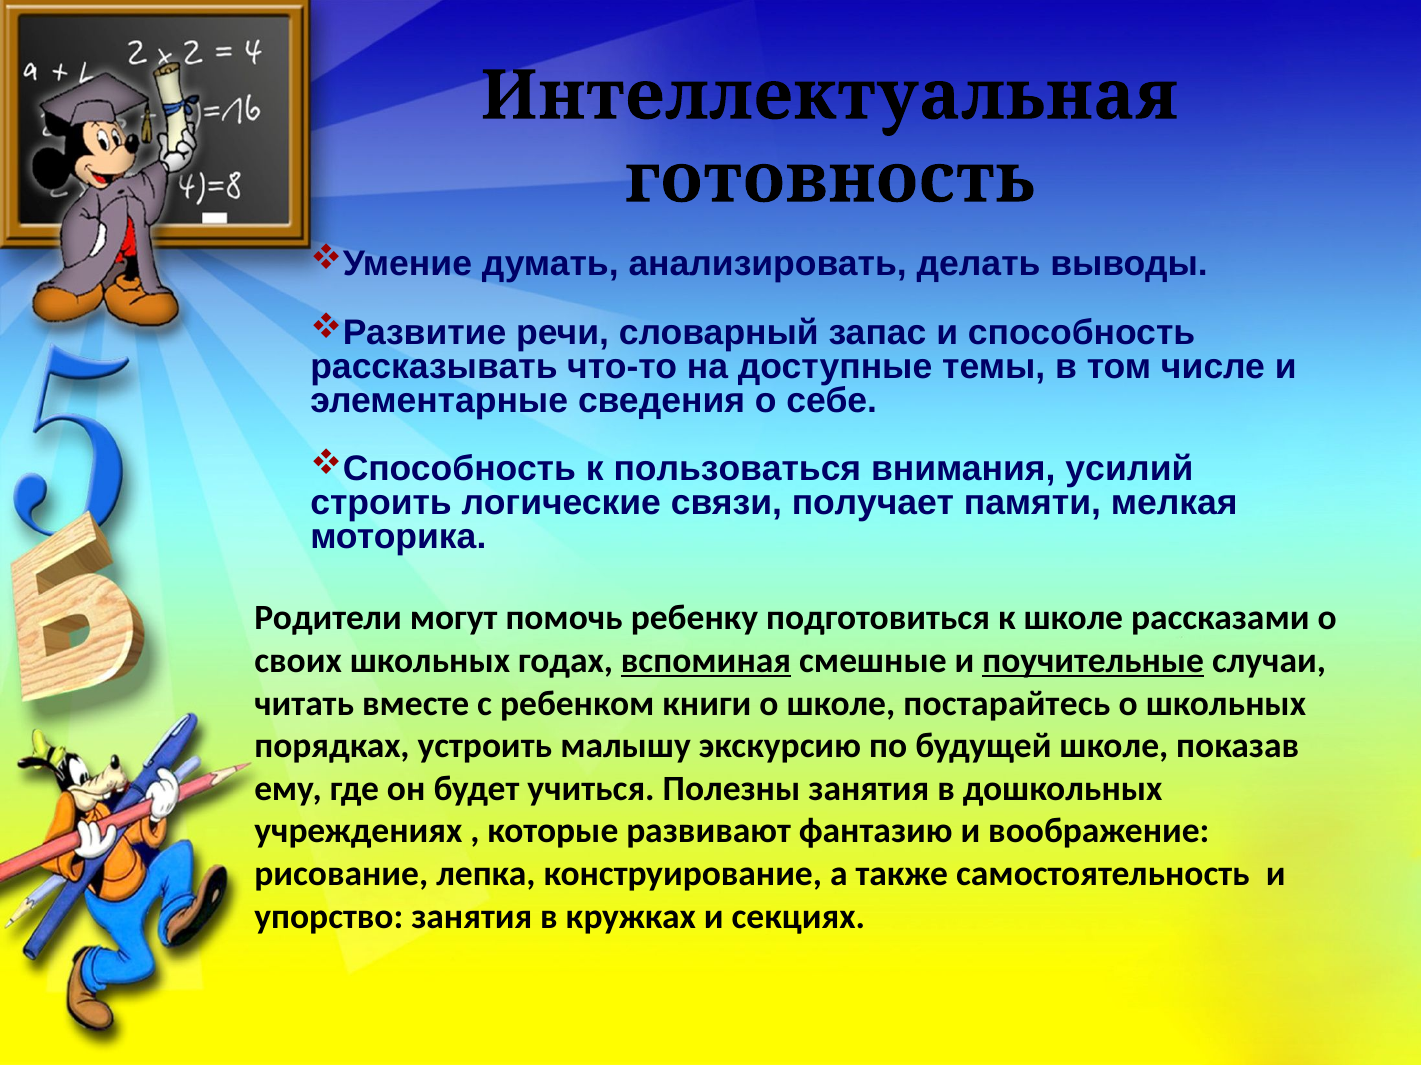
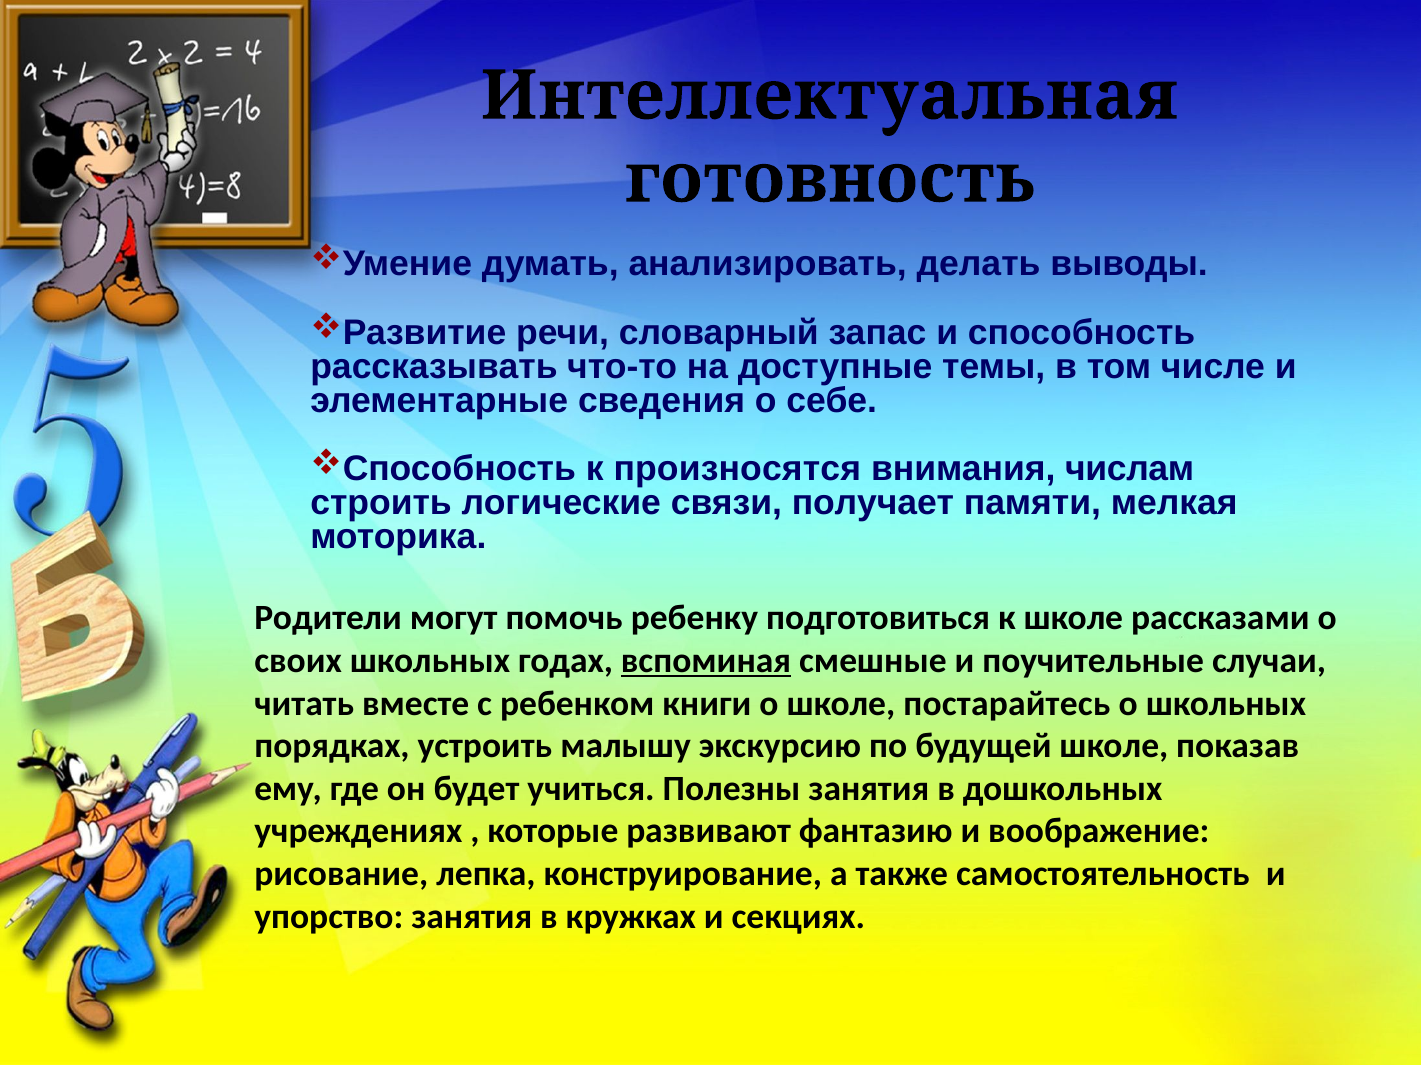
пользоваться: пользоваться -> произносятся
усилий: усилий -> числам
поучительные underline: present -> none
